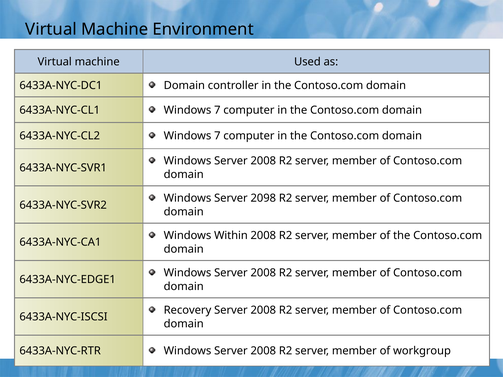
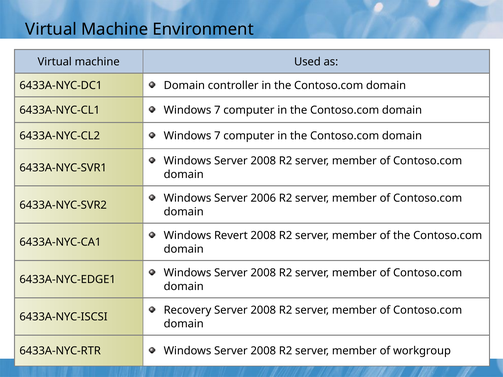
2098: 2098 -> 2006
Within: Within -> Revert
